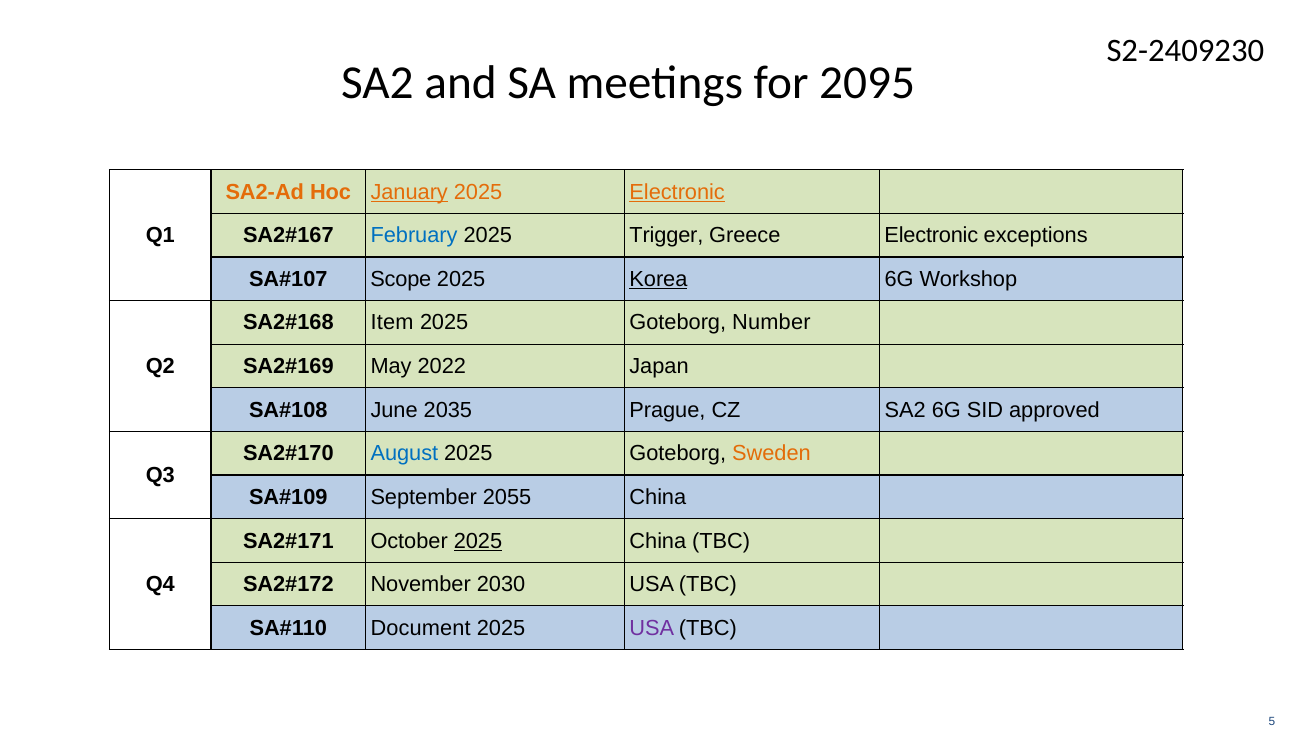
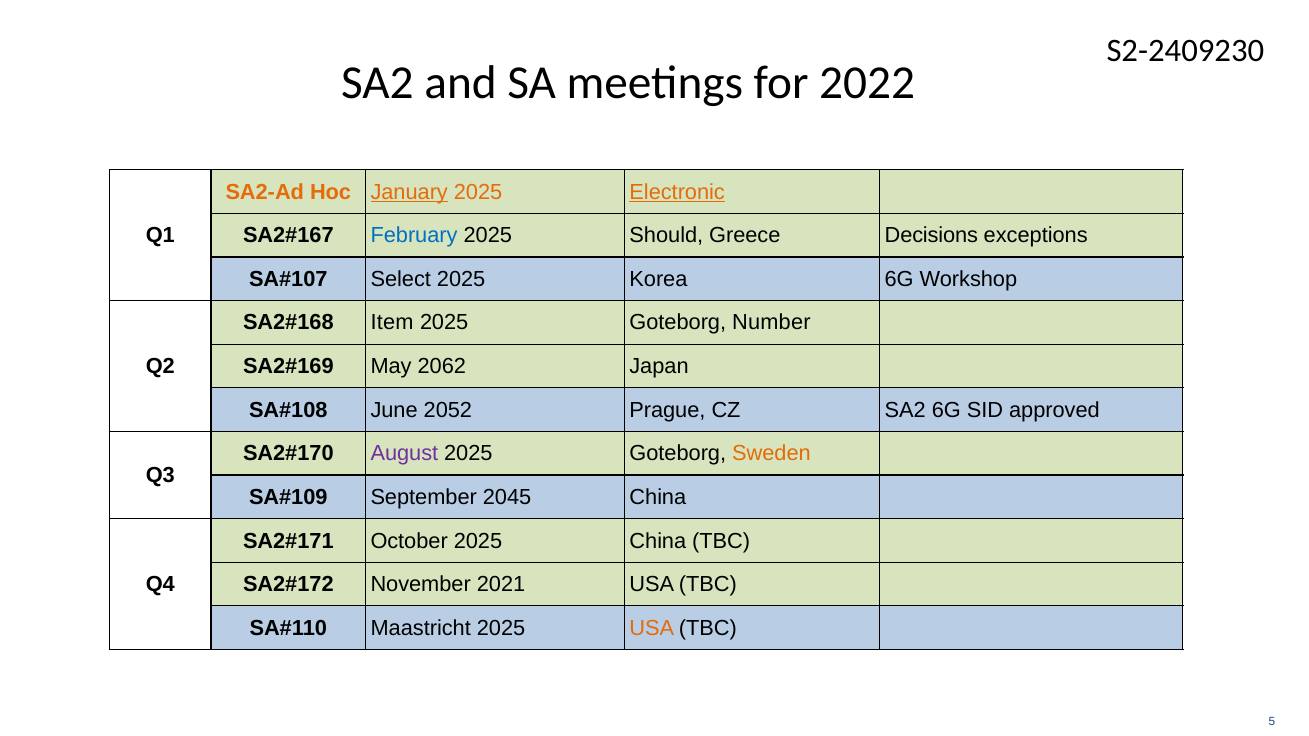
2095: 2095 -> 2022
Trigger: Trigger -> Should
Greece Electronic: Electronic -> Decisions
Scope: Scope -> Select
Korea underline: present -> none
2022: 2022 -> 2062
2035: 2035 -> 2052
August colour: blue -> purple
2055: 2055 -> 2045
2025 at (478, 541) underline: present -> none
2030: 2030 -> 2021
Document: Document -> Maastricht
USA at (652, 628) colour: purple -> orange
